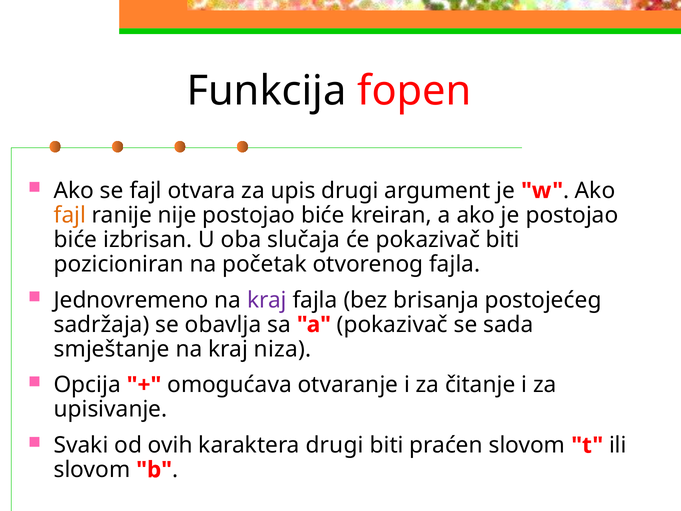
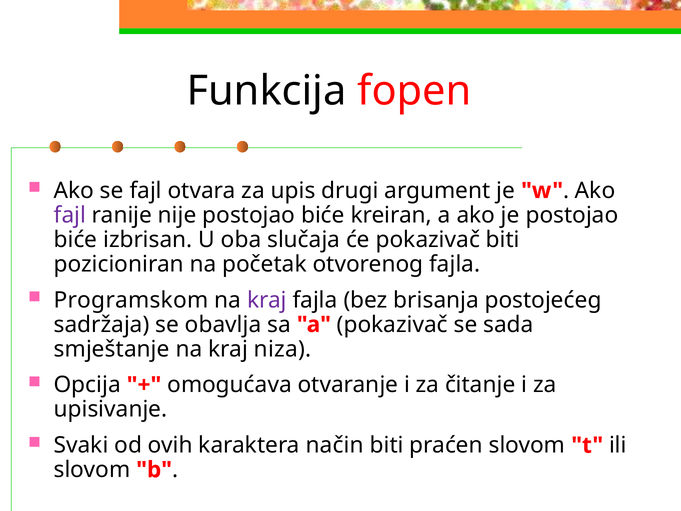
fajl at (70, 215) colour: orange -> purple
Jednovremeno: Jednovremeno -> Programskom
karaktera drugi: drugi -> način
